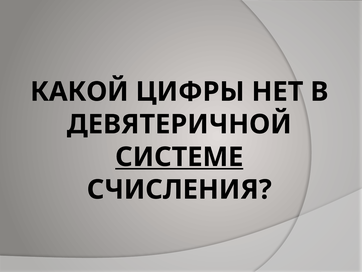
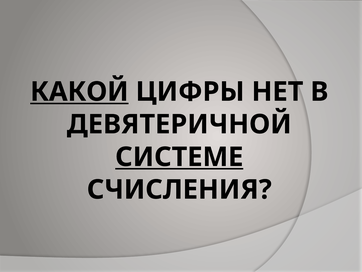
КАКОЙ underline: none -> present
